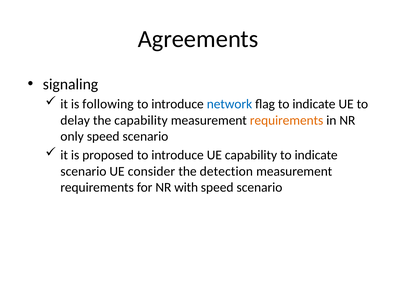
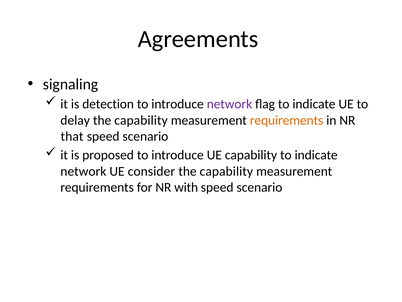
following: following -> detection
network at (229, 104) colour: blue -> purple
only: only -> that
scenario at (83, 171): scenario -> network
detection at (226, 171): detection -> capability
